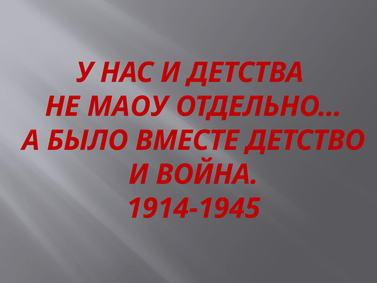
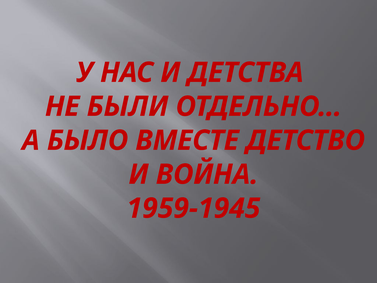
МАОУ: МАОУ -> БЫЛИ
1914-1945: 1914-1945 -> 1959-1945
